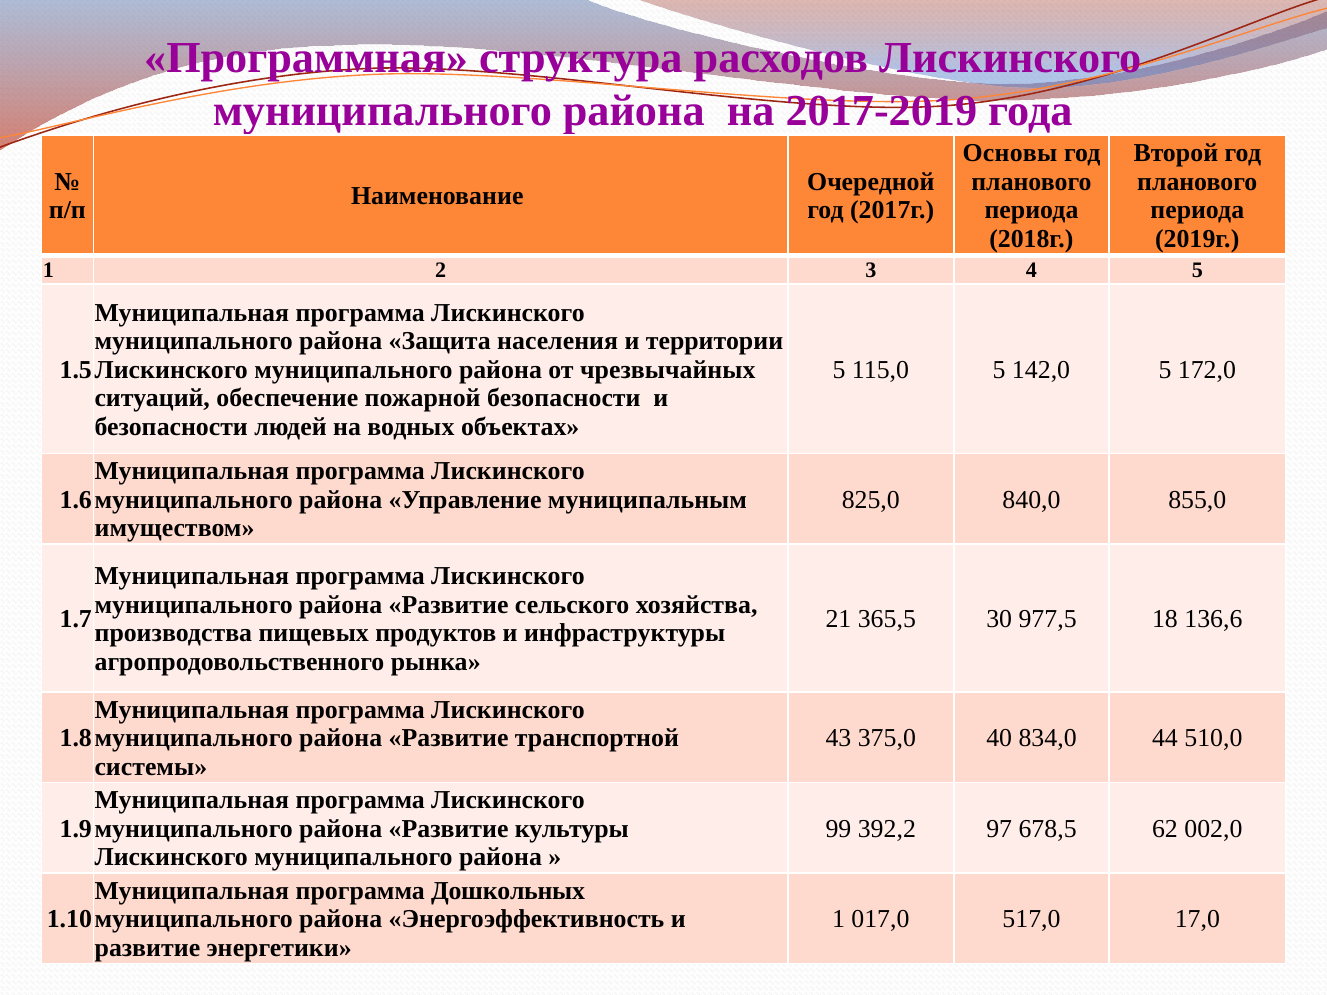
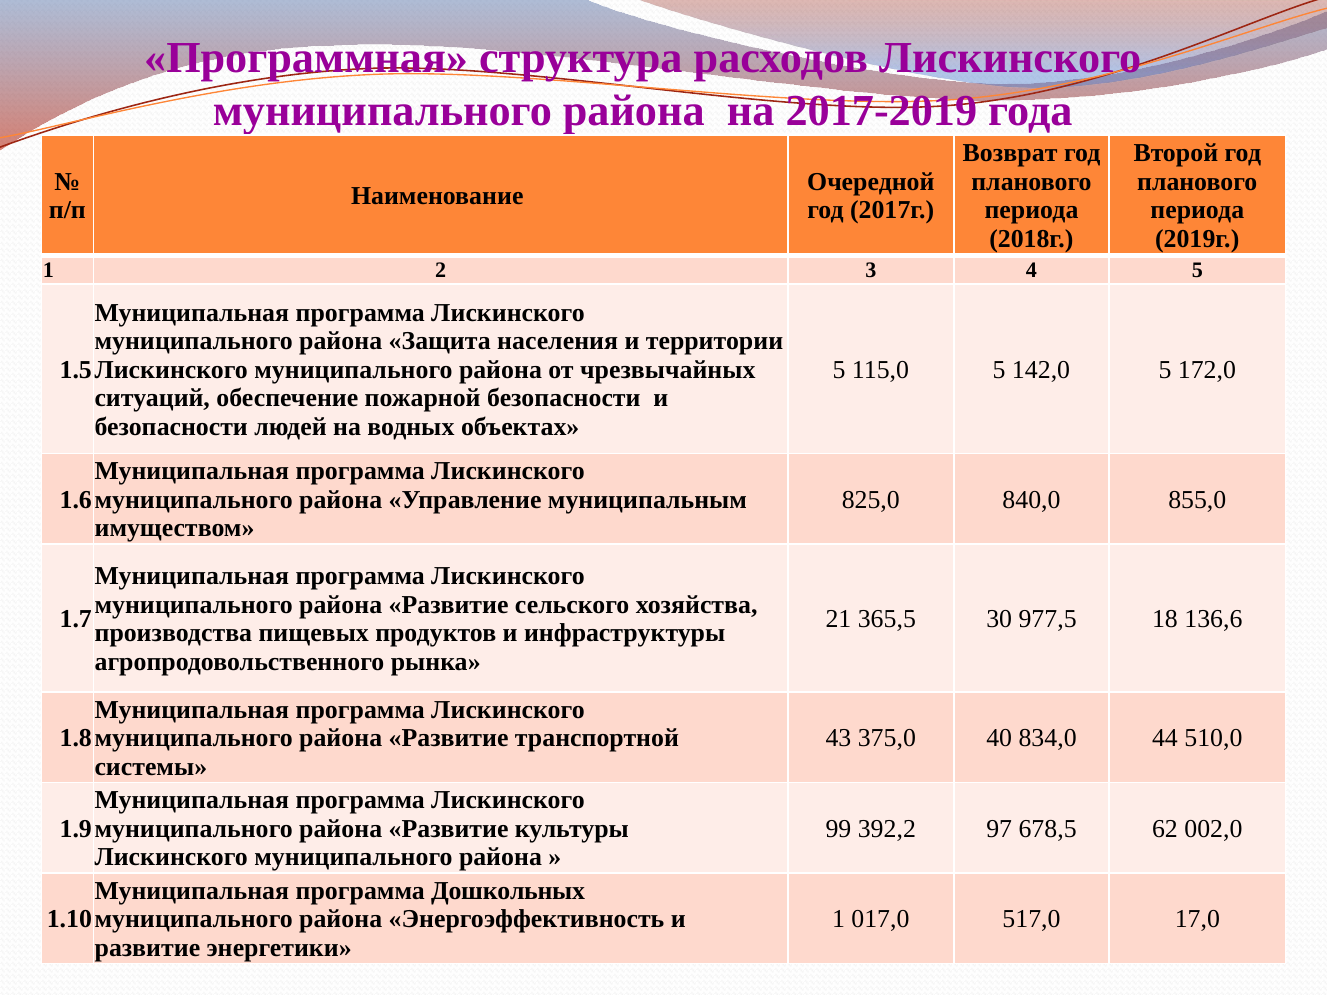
Основы: Основы -> Возврат
